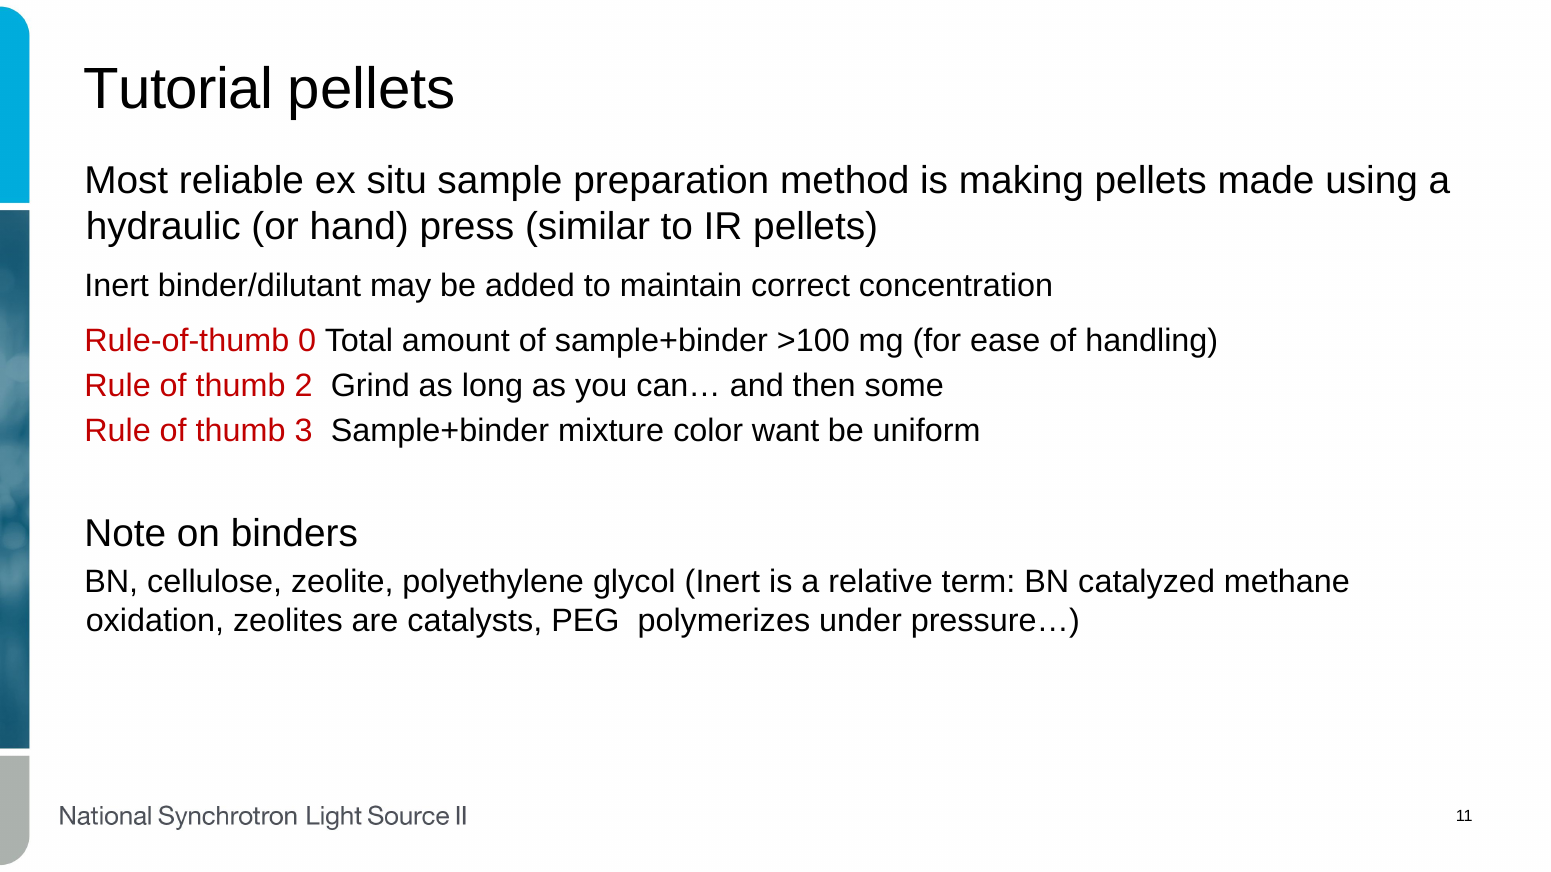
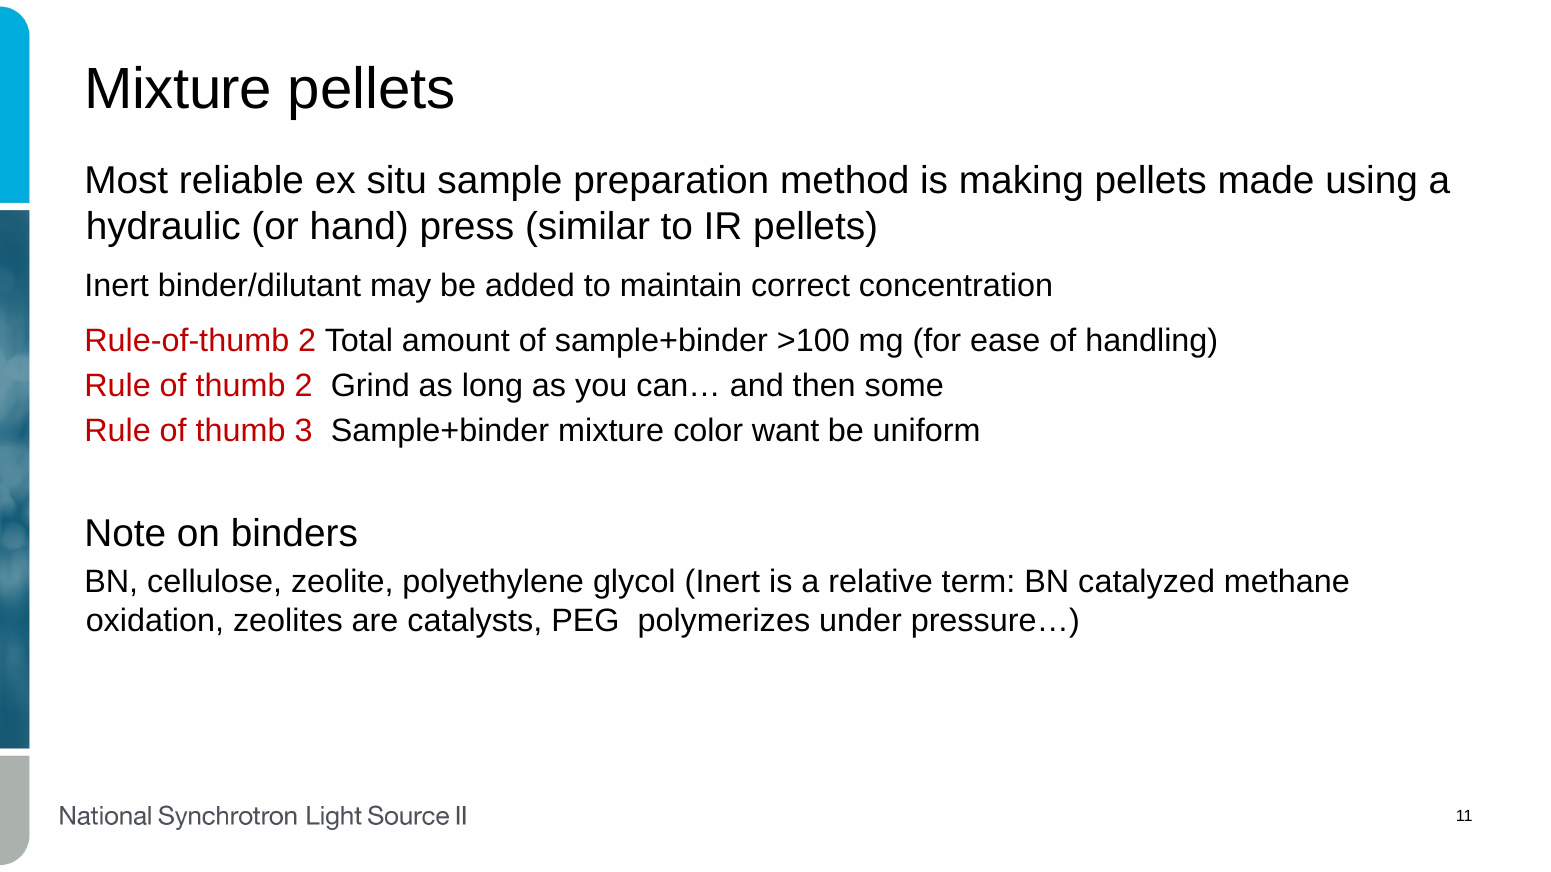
Tutorial at (178, 89): Tutorial -> Mixture
Rule-of-thumb 0: 0 -> 2
